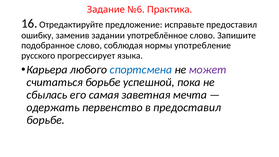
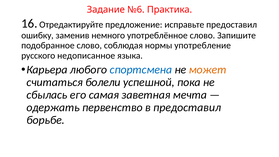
задании: задании -> немного
прогрессирует: прогрессирует -> недописанное
может colour: purple -> orange
считаться борьбе: борьбе -> болели
